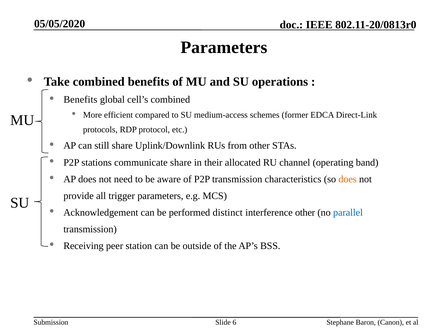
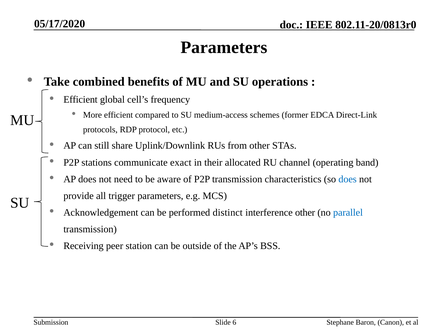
05/05/2020: 05/05/2020 -> 05/17/2020
Benefits at (80, 100): Benefits -> Efficient
cell’s combined: combined -> frequency
communicate share: share -> exact
does at (348, 179) colour: orange -> blue
